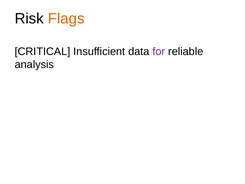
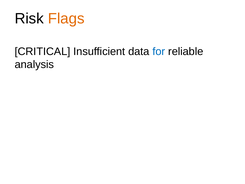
for colour: purple -> blue
